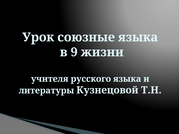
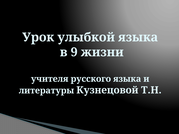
союзные: союзные -> улыбкой
